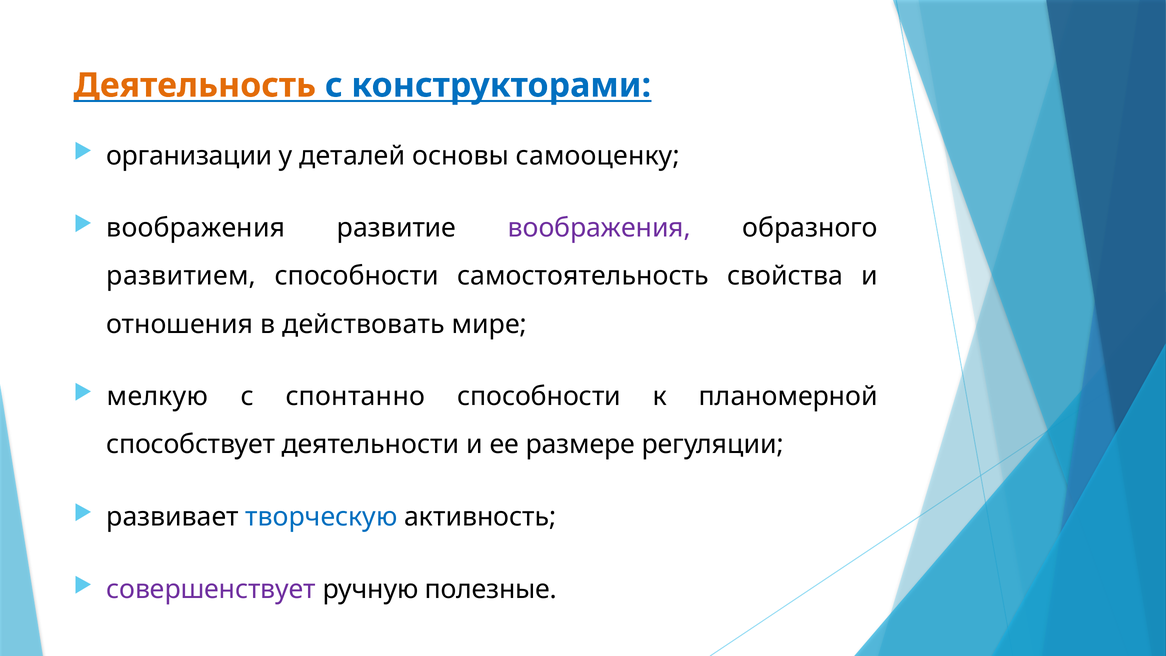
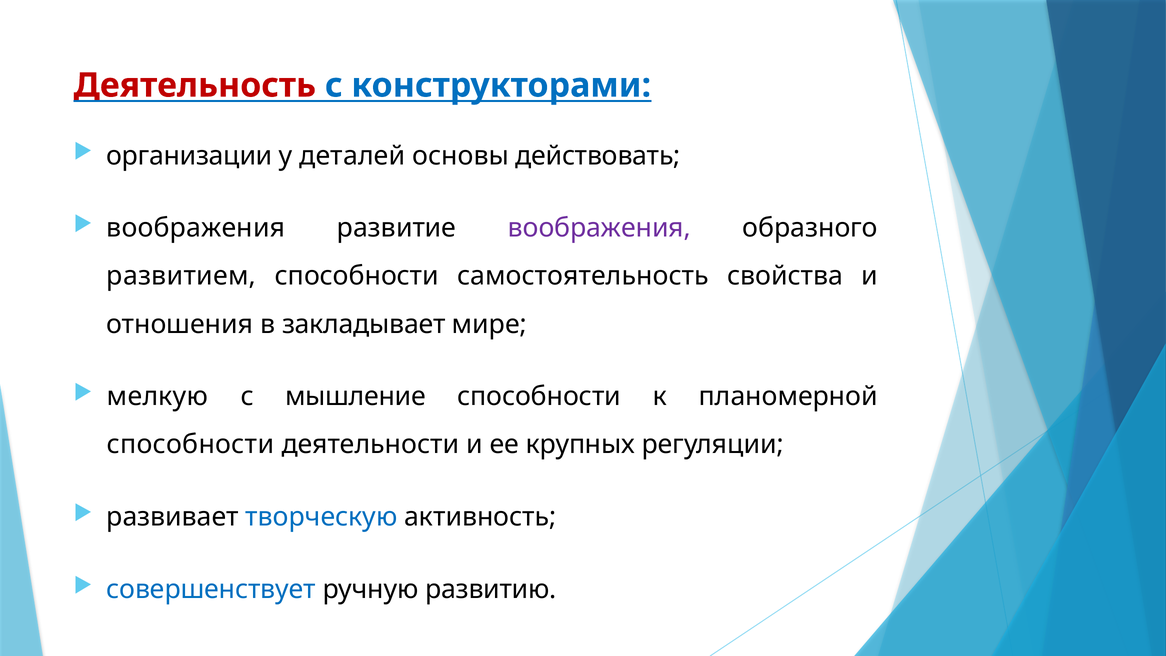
Деятельность colour: orange -> red
самооценку: самооценку -> действовать
действовать: действовать -> закладывает
спонтанно: спонтанно -> мышление
способствует at (191, 445): способствует -> способности
размере: размере -> крупных
совершенствует colour: purple -> blue
полезные: полезные -> развитию
